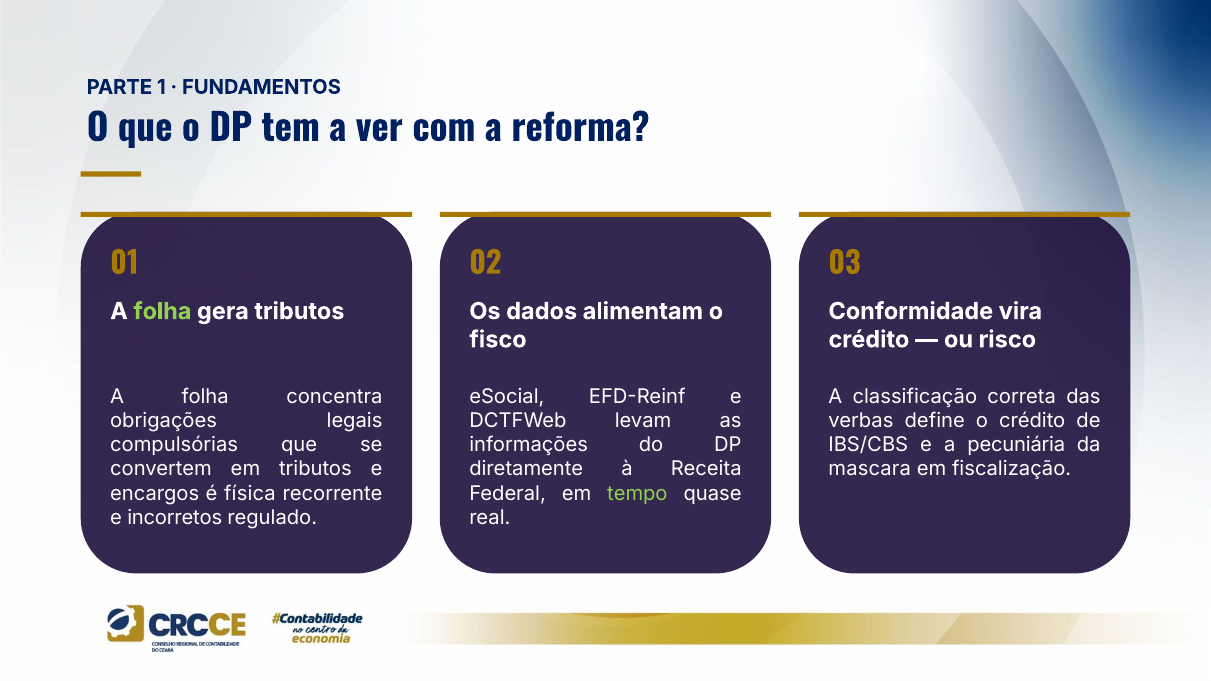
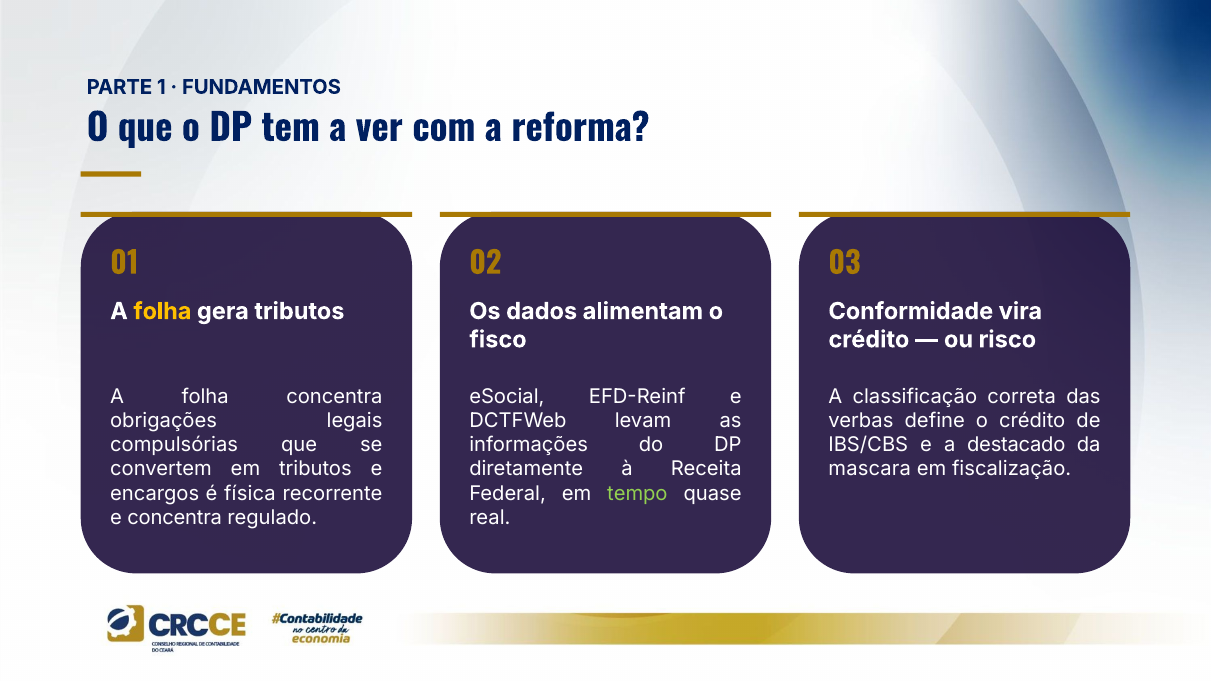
folha at (162, 311) colour: light green -> yellow
pecuniária: pecuniária -> destacado
e incorretos: incorretos -> concentra
